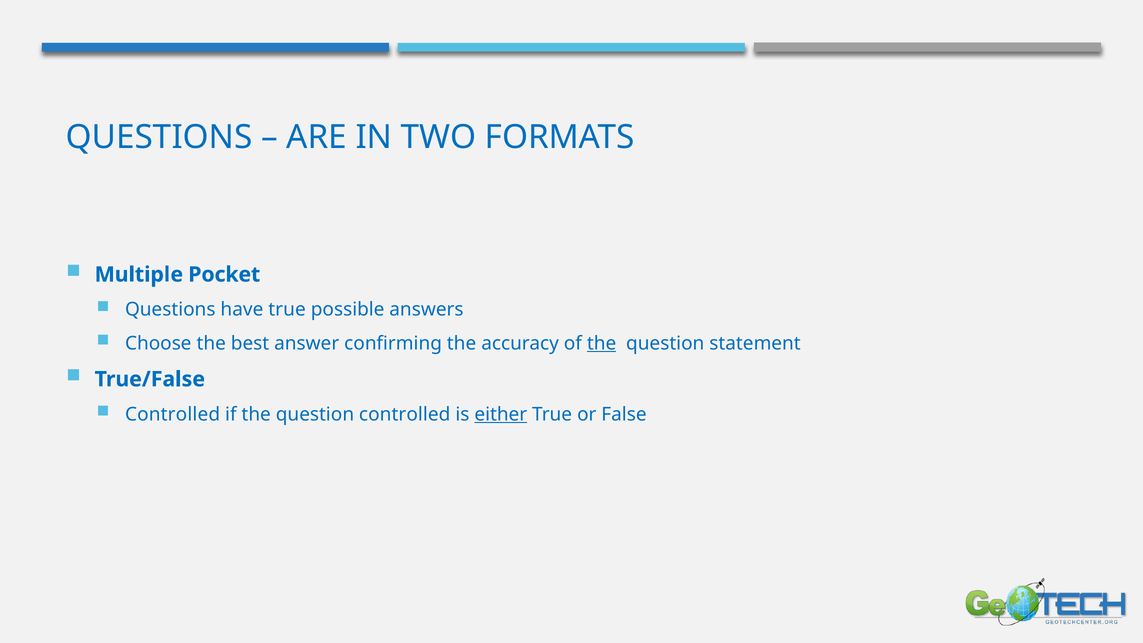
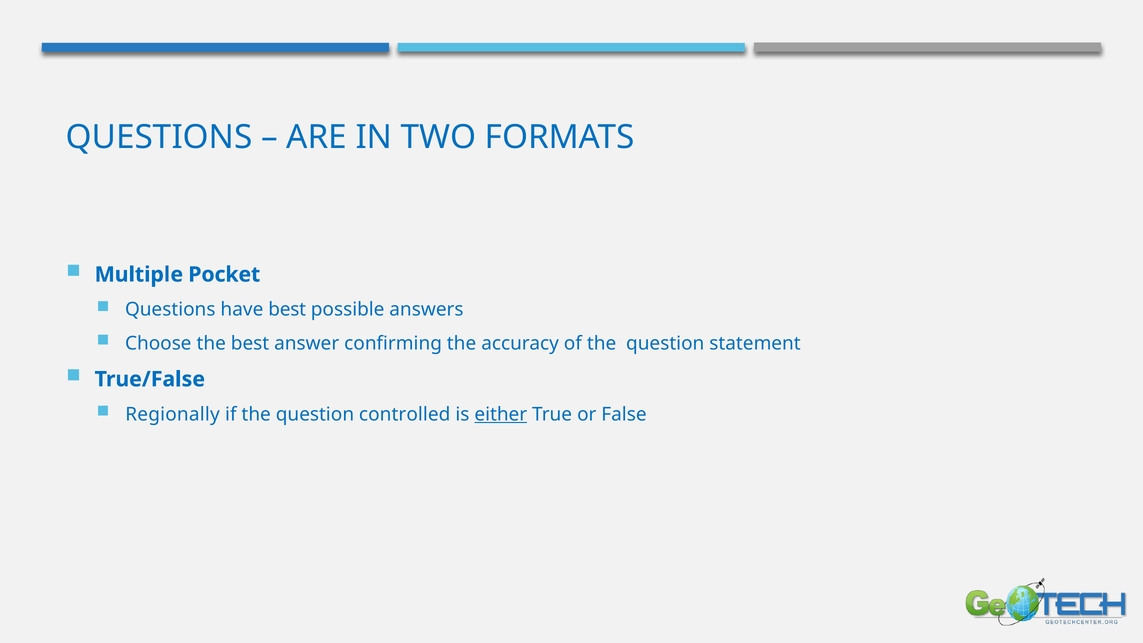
have true: true -> best
the at (602, 343) underline: present -> none
Controlled at (173, 414): Controlled -> Regionally
